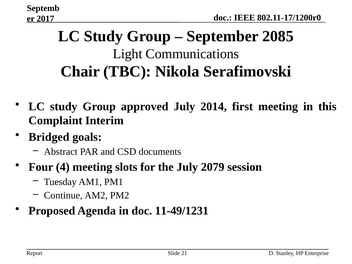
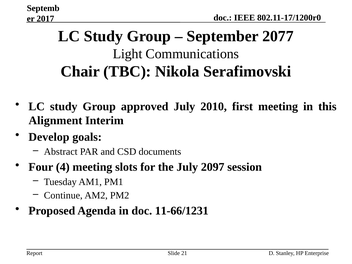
2085: 2085 -> 2077
2014: 2014 -> 2010
Complaint: Complaint -> Alignment
Bridged: Bridged -> Develop
2079: 2079 -> 2097
11-49/1231: 11-49/1231 -> 11-66/1231
